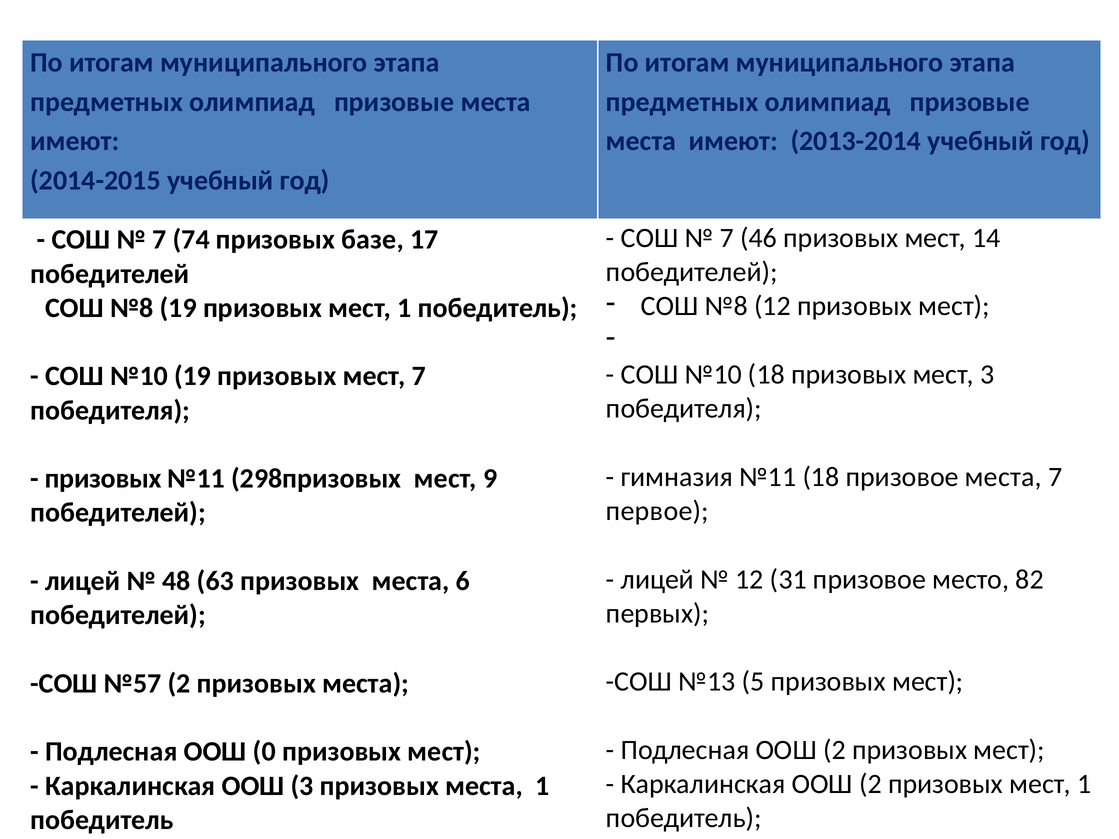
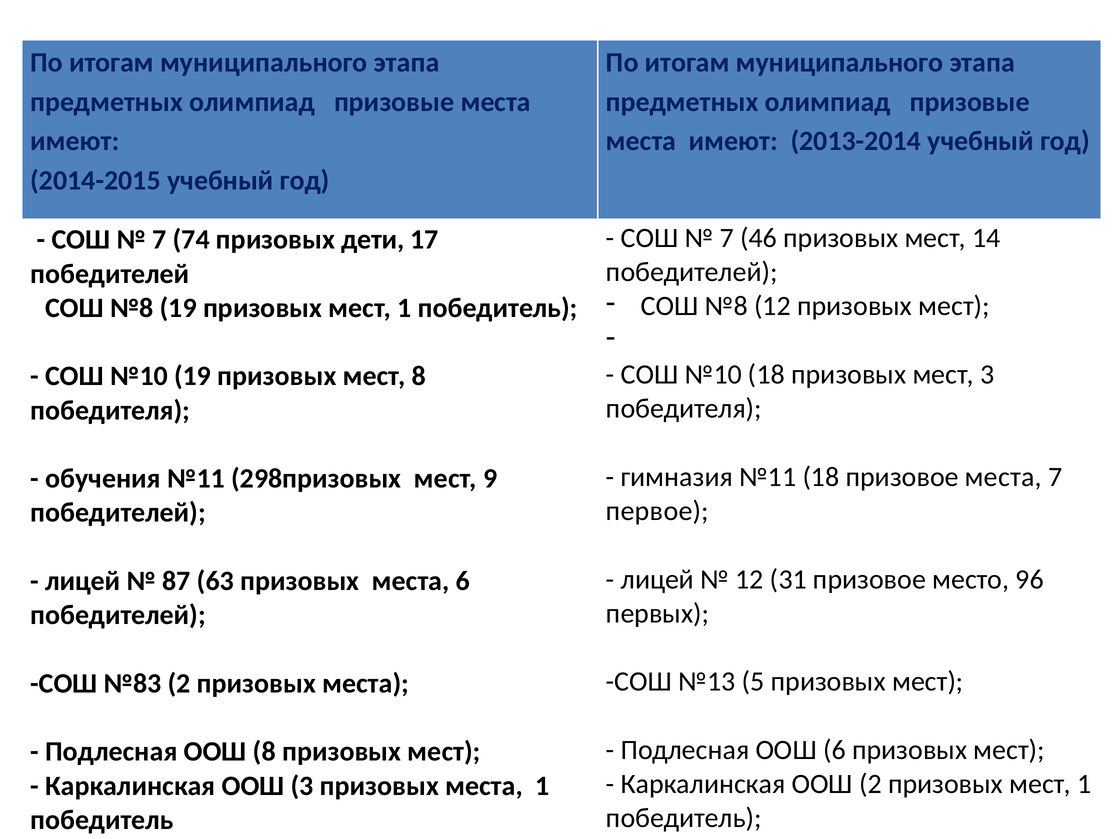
базе: базе -> дети
мест 7: 7 -> 8
призовых at (103, 479): призовых -> обучения
82: 82 -> 96
48: 48 -> 87
№57: №57 -> №83
Подлесная ООШ 2: 2 -> 6
ООШ 0: 0 -> 8
